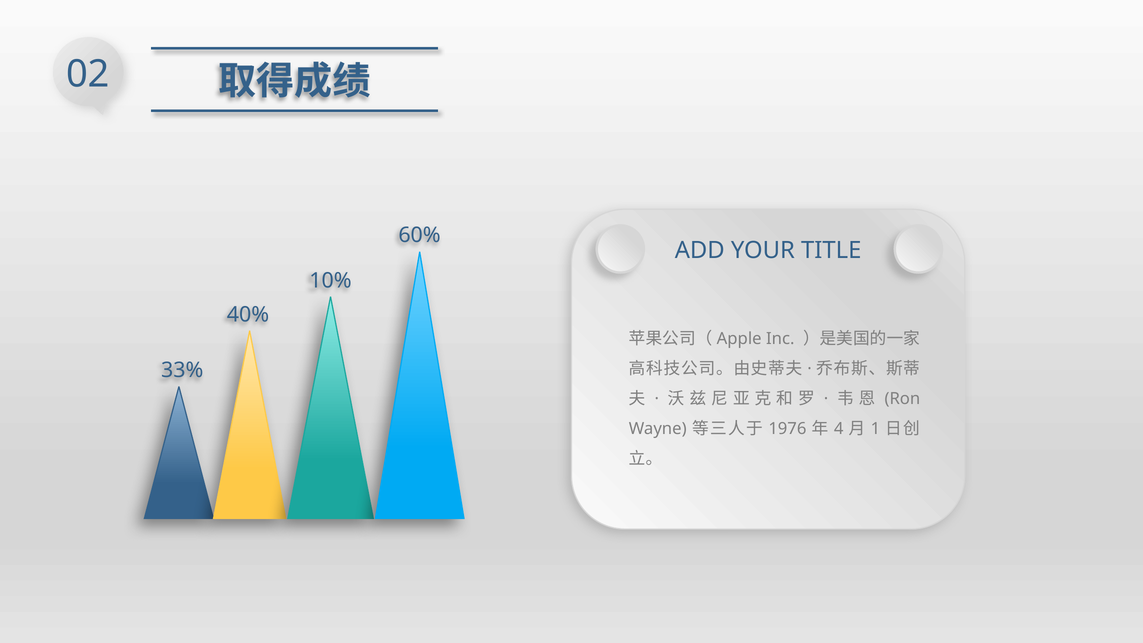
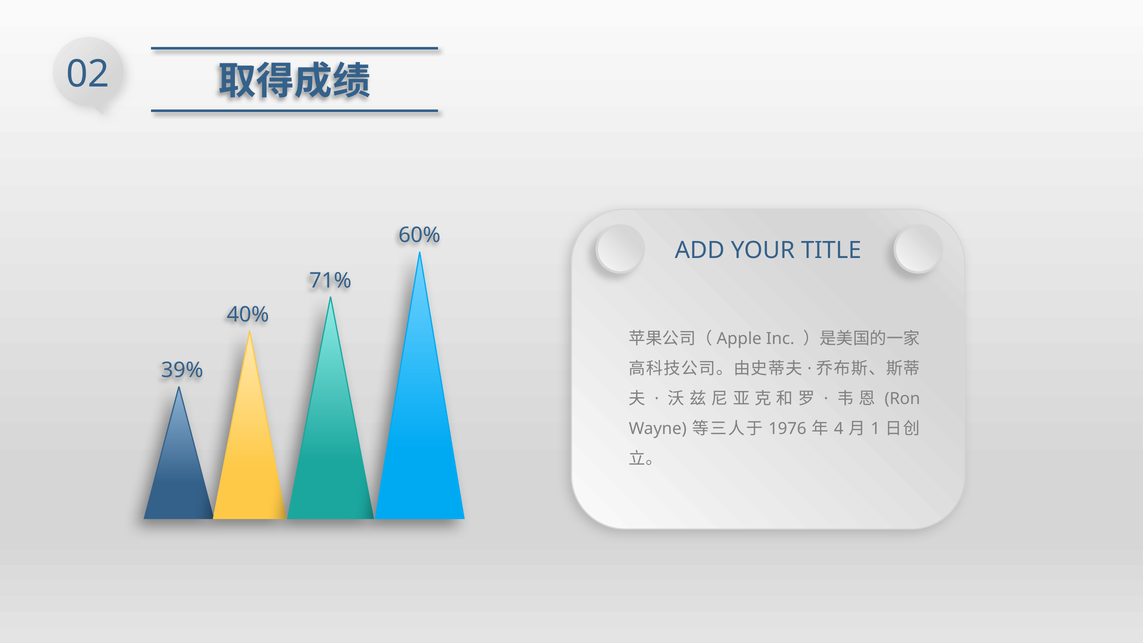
10%: 10% -> 71%
33%: 33% -> 39%
